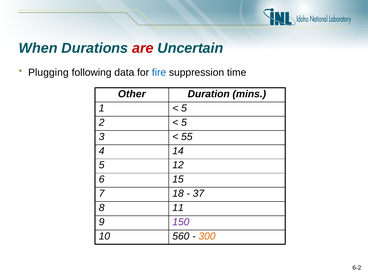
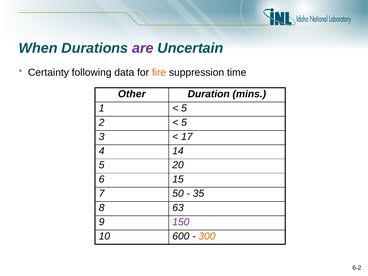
are colour: red -> purple
Plugging: Plugging -> Certainty
fire colour: blue -> orange
55: 55 -> 17
12: 12 -> 20
18: 18 -> 50
37: 37 -> 35
11: 11 -> 63
560: 560 -> 600
